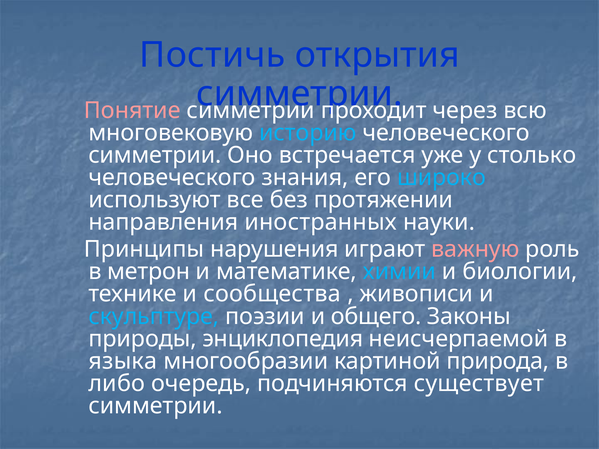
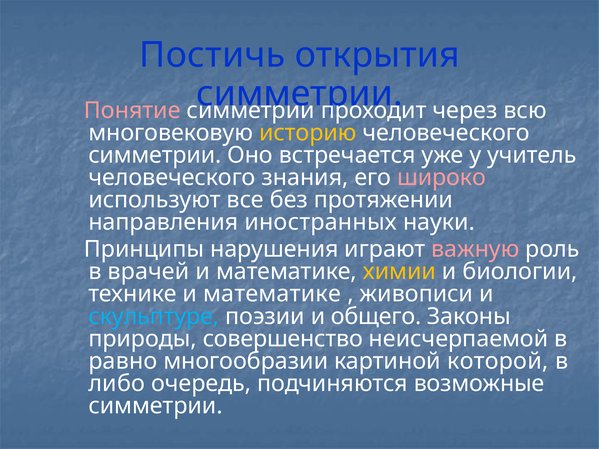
историю colour: light blue -> yellow
столько: столько -> учитель
широко colour: light blue -> pink
метрон: метрон -> врачей
химии colour: light blue -> yellow
технике и сообщества: сообщества -> математике
энциклопедия: энциклопедия -> совершенство
языка: языка -> равно
природа: природа -> которой
существует: существует -> возможные
